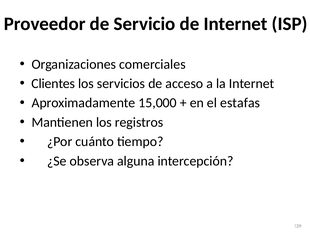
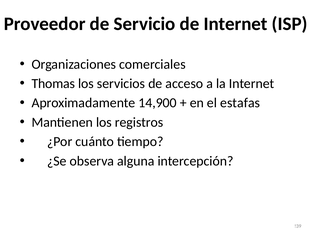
Clientes: Clientes -> Thomas
15,000: 15,000 -> 14,900
